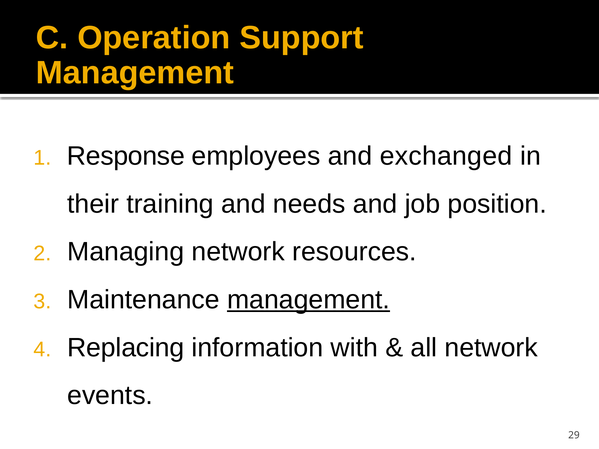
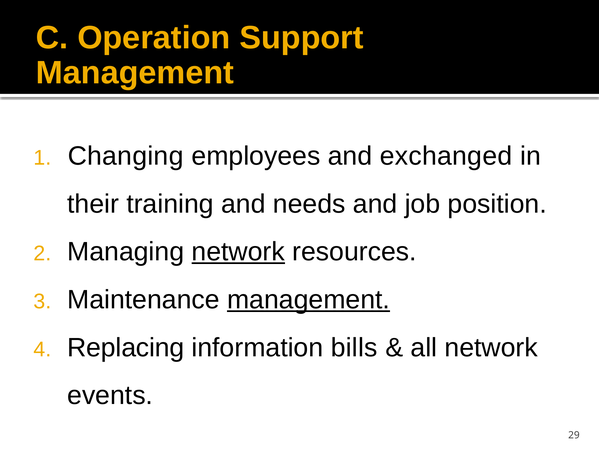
Response: Response -> Changing
network at (238, 252) underline: none -> present
with: with -> bills
